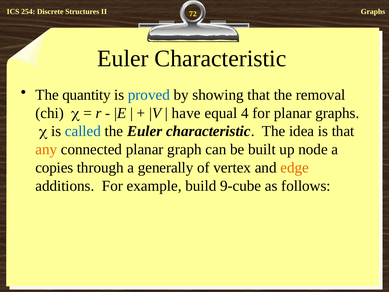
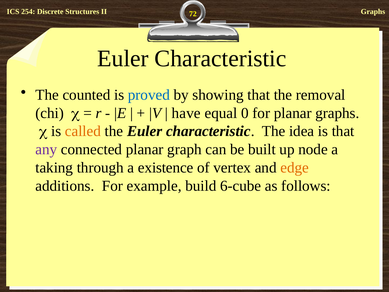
quantity: quantity -> counted
4: 4 -> 0
called colour: blue -> orange
any colour: orange -> purple
copies: copies -> taking
generally: generally -> existence
9-cube: 9-cube -> 6-cube
